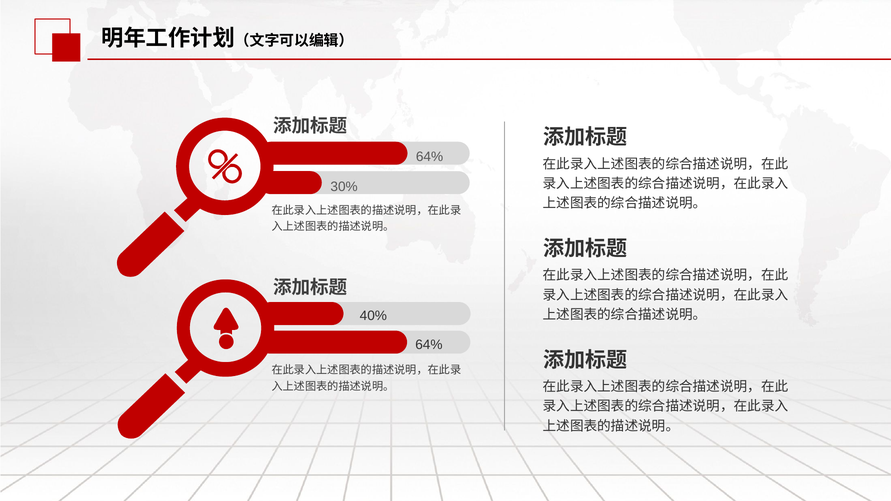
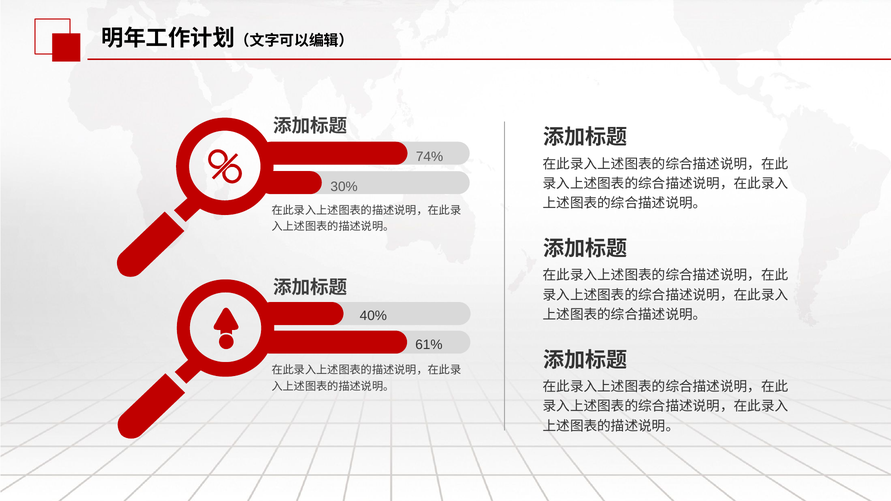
64% at (430, 157): 64% -> 74%
64% at (429, 345): 64% -> 61%
